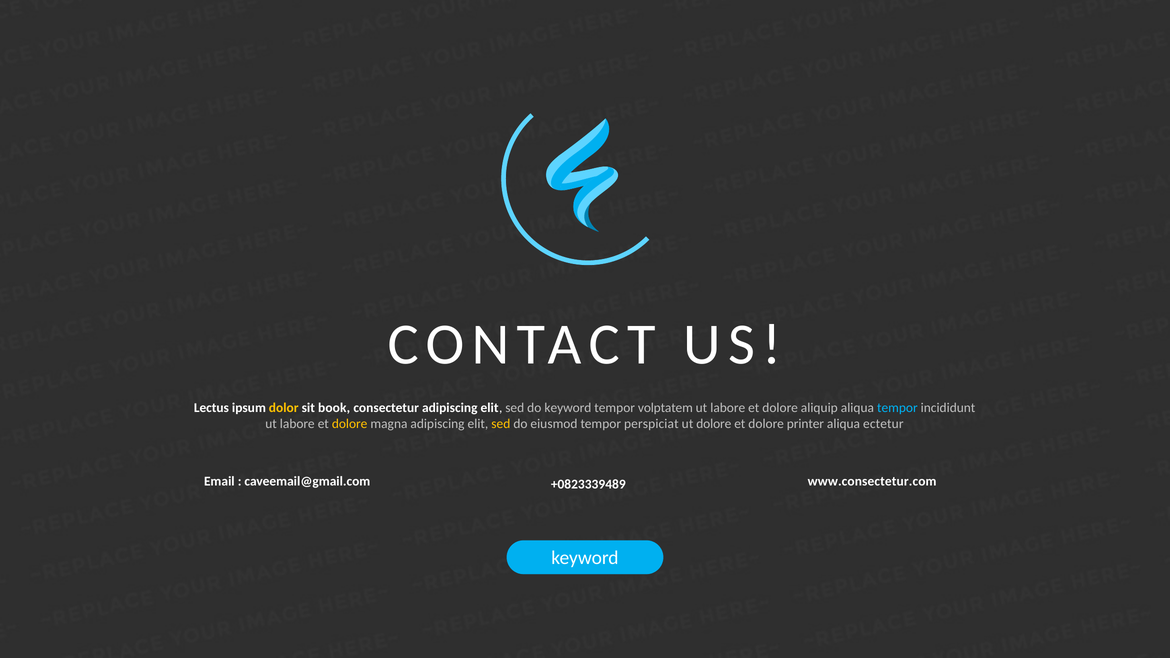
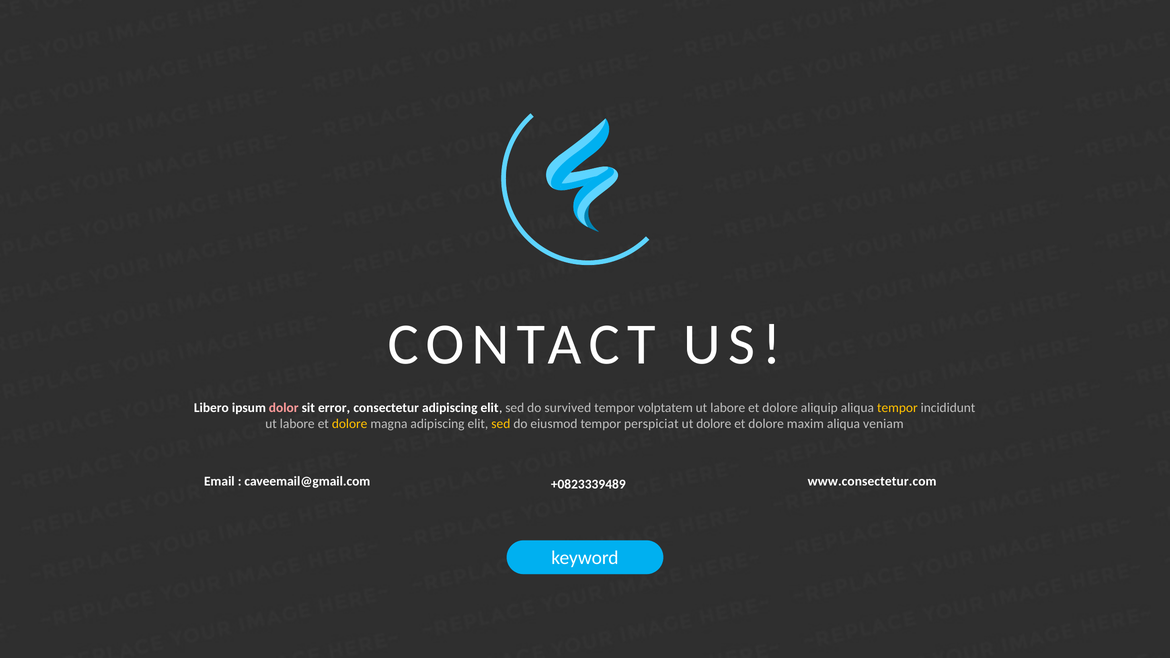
Lectus: Lectus -> Libero
dolor colour: yellow -> pink
book: book -> error
do keyword: keyword -> survived
tempor at (897, 408) colour: light blue -> yellow
printer: printer -> maxim
ectetur: ectetur -> veniam
